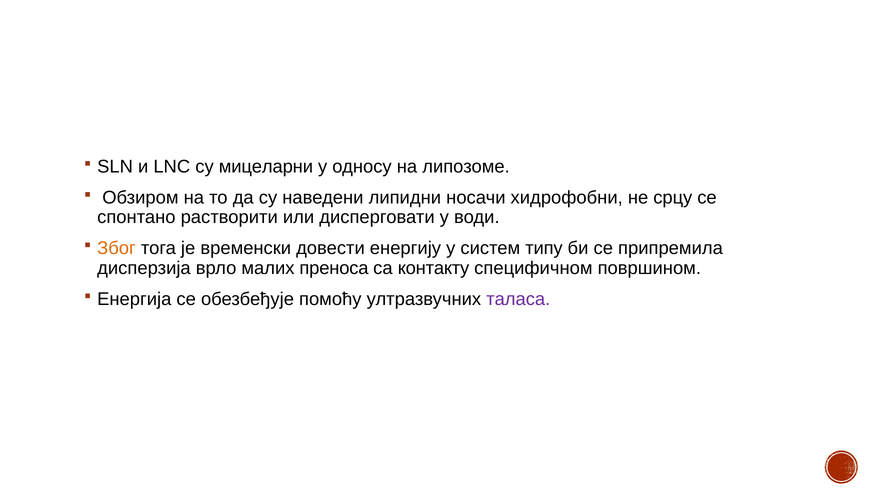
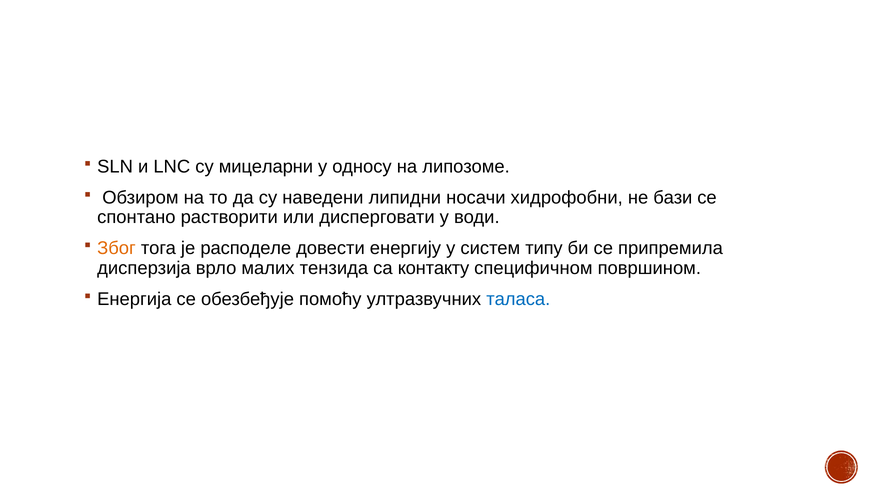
срцу: срцу -> бази
временски: временски -> расподеле
преноса: преноса -> тензида
таласа colour: purple -> blue
